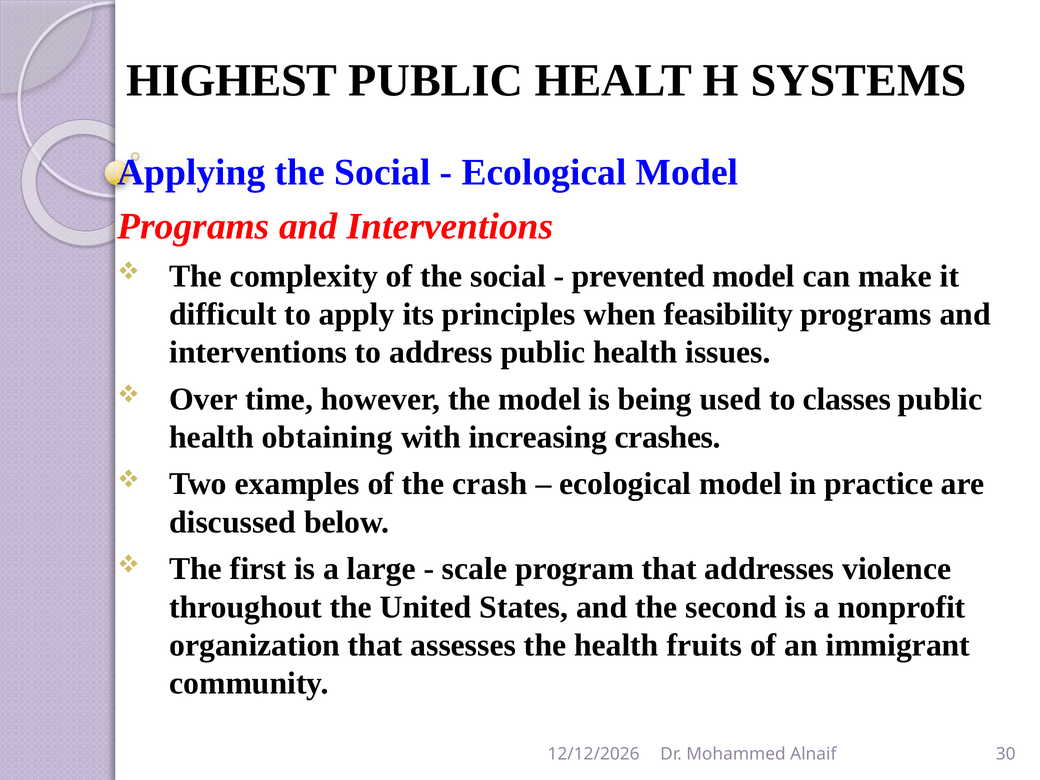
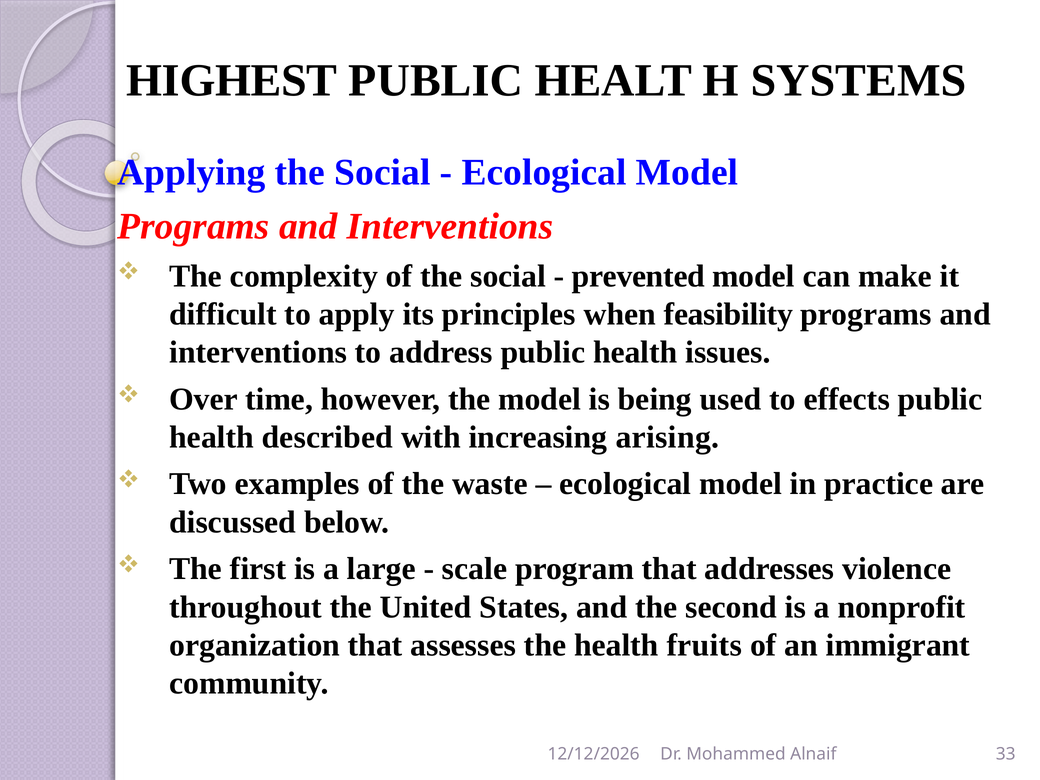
classes: classes -> effects
obtaining: obtaining -> described
crashes: crashes -> arising
crash: crash -> waste
30: 30 -> 33
